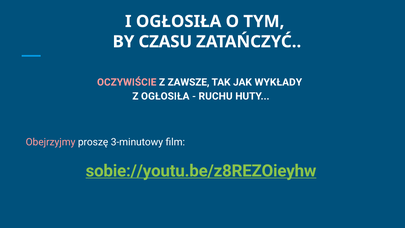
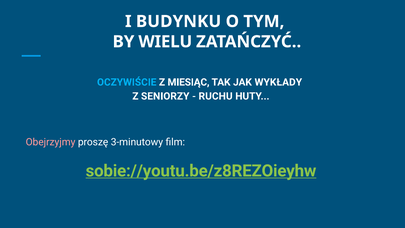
I OGŁOSIŁA: OGŁOSIŁA -> BUDYNKU
CZASU: CZASU -> WIELU
OCZYWIŚCIE colour: pink -> light blue
ZAWSZE: ZAWSZE -> MIESIĄC
Z OGŁOSIŁA: OGŁOSIŁA -> SENIORZY
